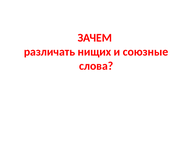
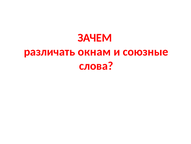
нищих: нищих -> окнам
